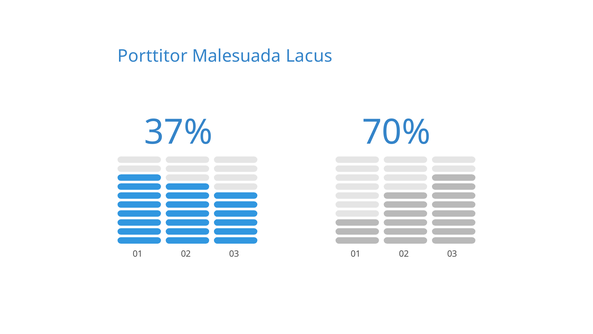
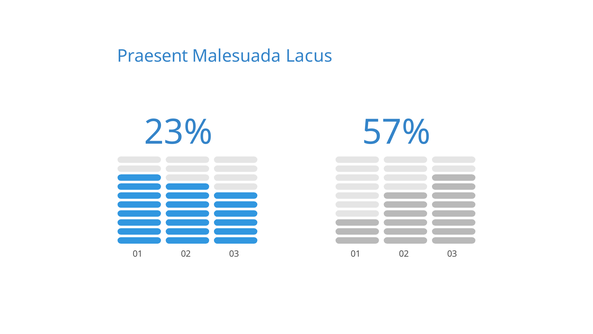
Porttitor: Porttitor -> Praesent
37%: 37% -> 23%
70%: 70% -> 57%
